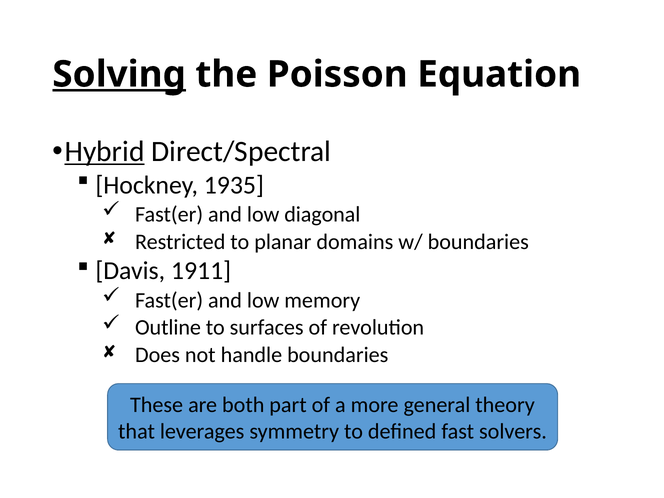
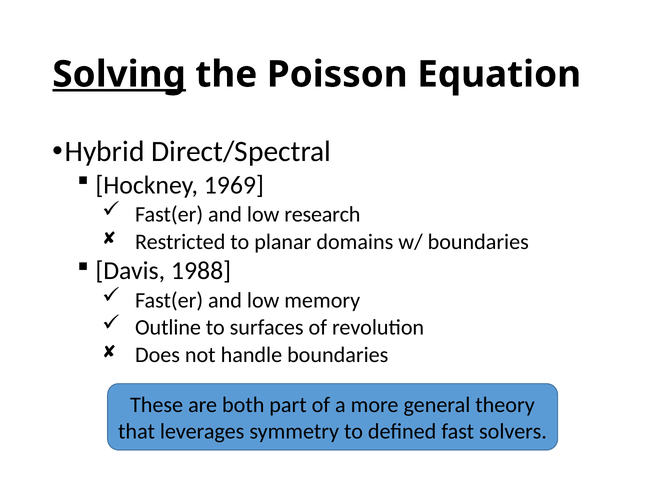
Hybrid underline: present -> none
1935: 1935 -> 1969
diagonal: diagonal -> research
1911: 1911 -> 1988
